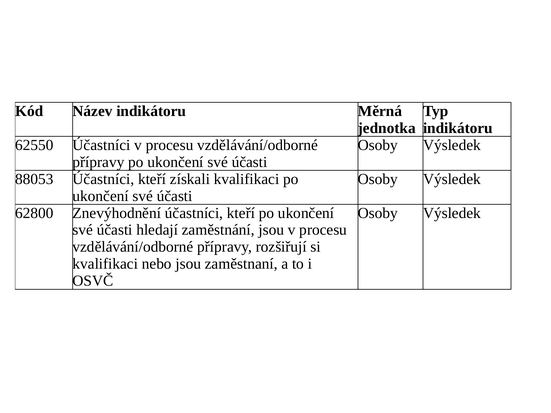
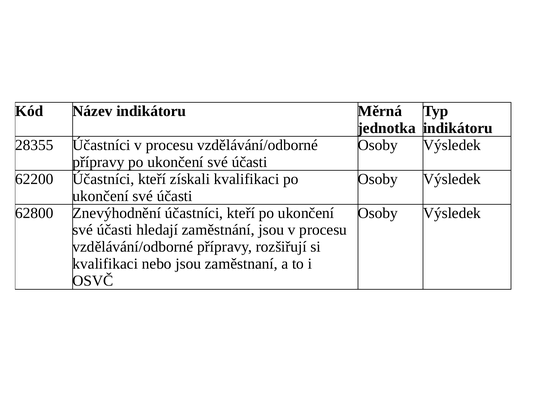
62550: 62550 -> 28355
88053: 88053 -> 62200
